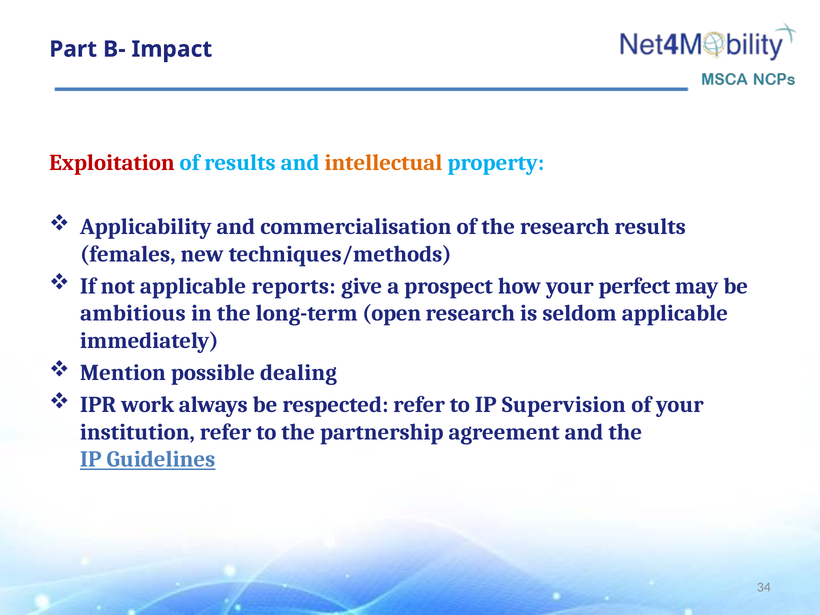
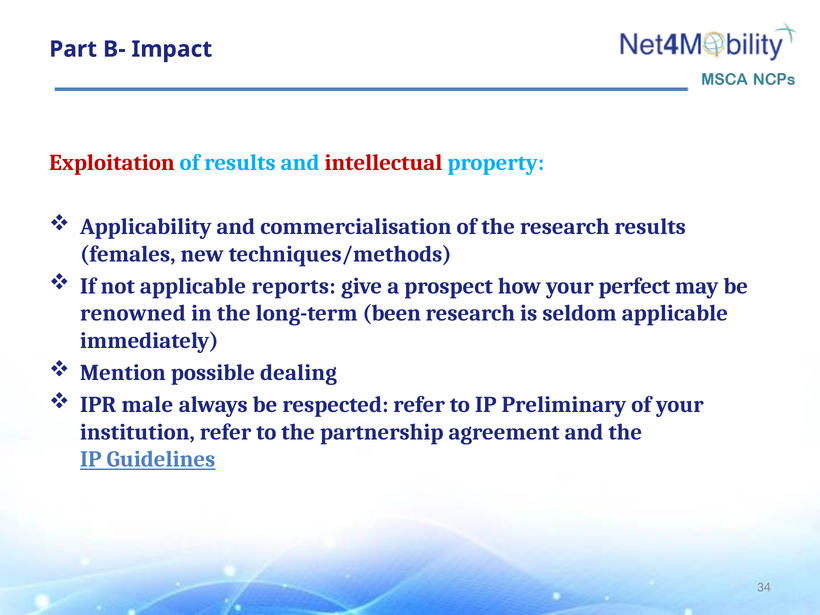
intellectual colour: orange -> red
ambitious: ambitious -> renowned
open: open -> been
work: work -> male
Supervision: Supervision -> Preliminary
